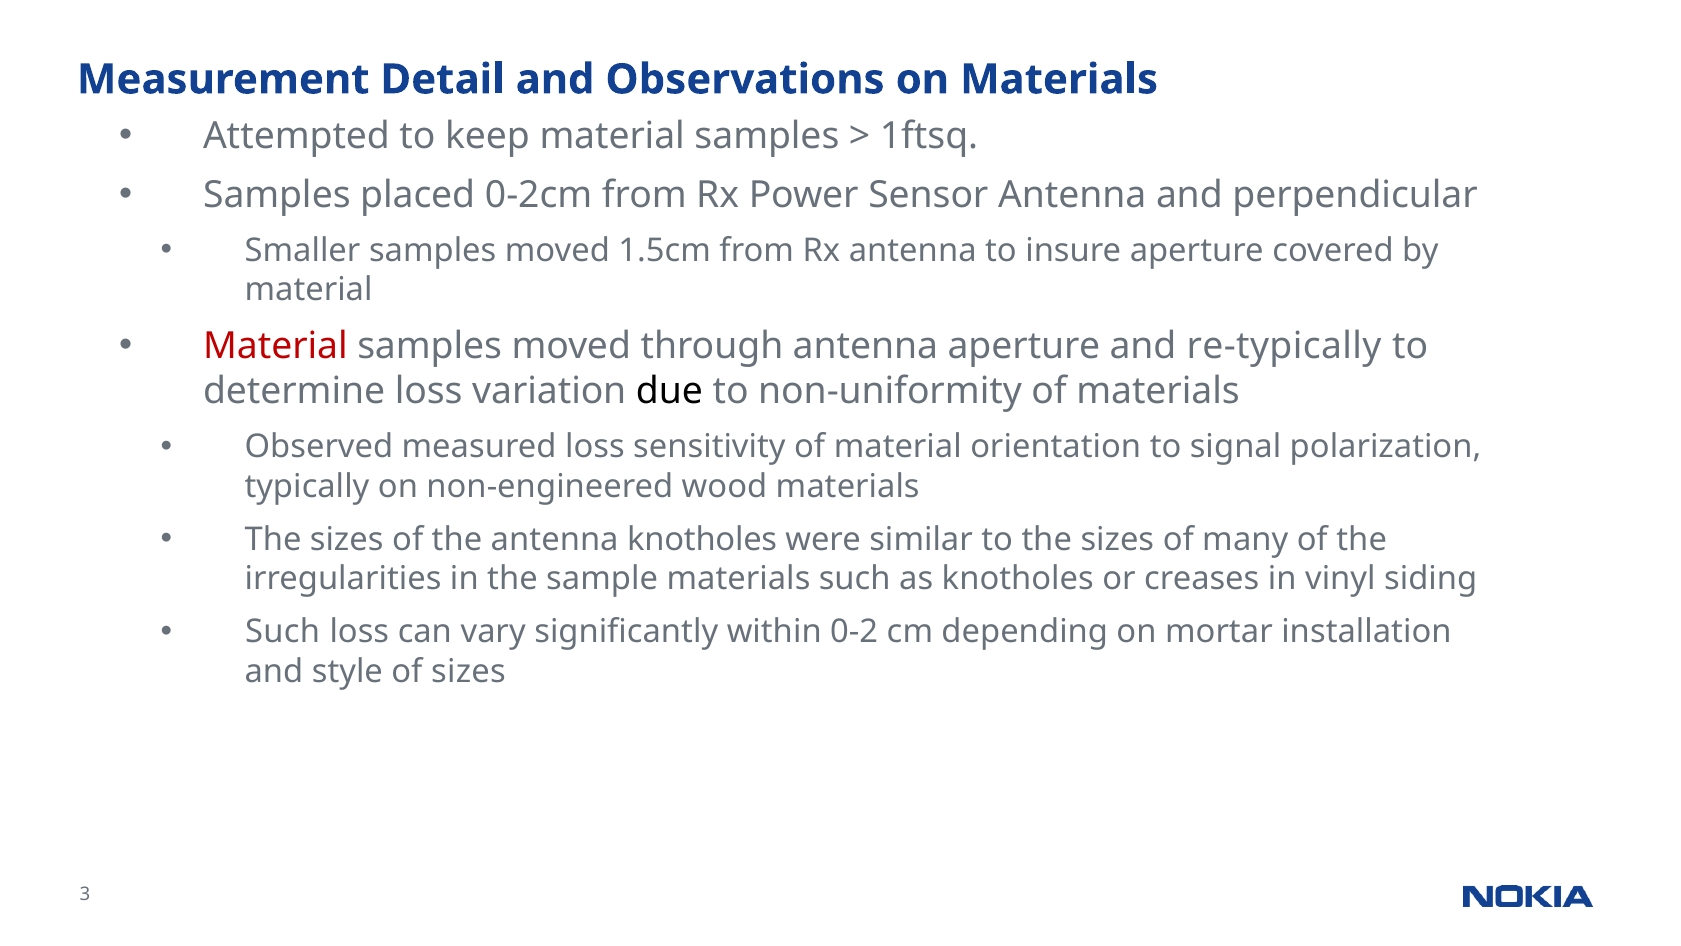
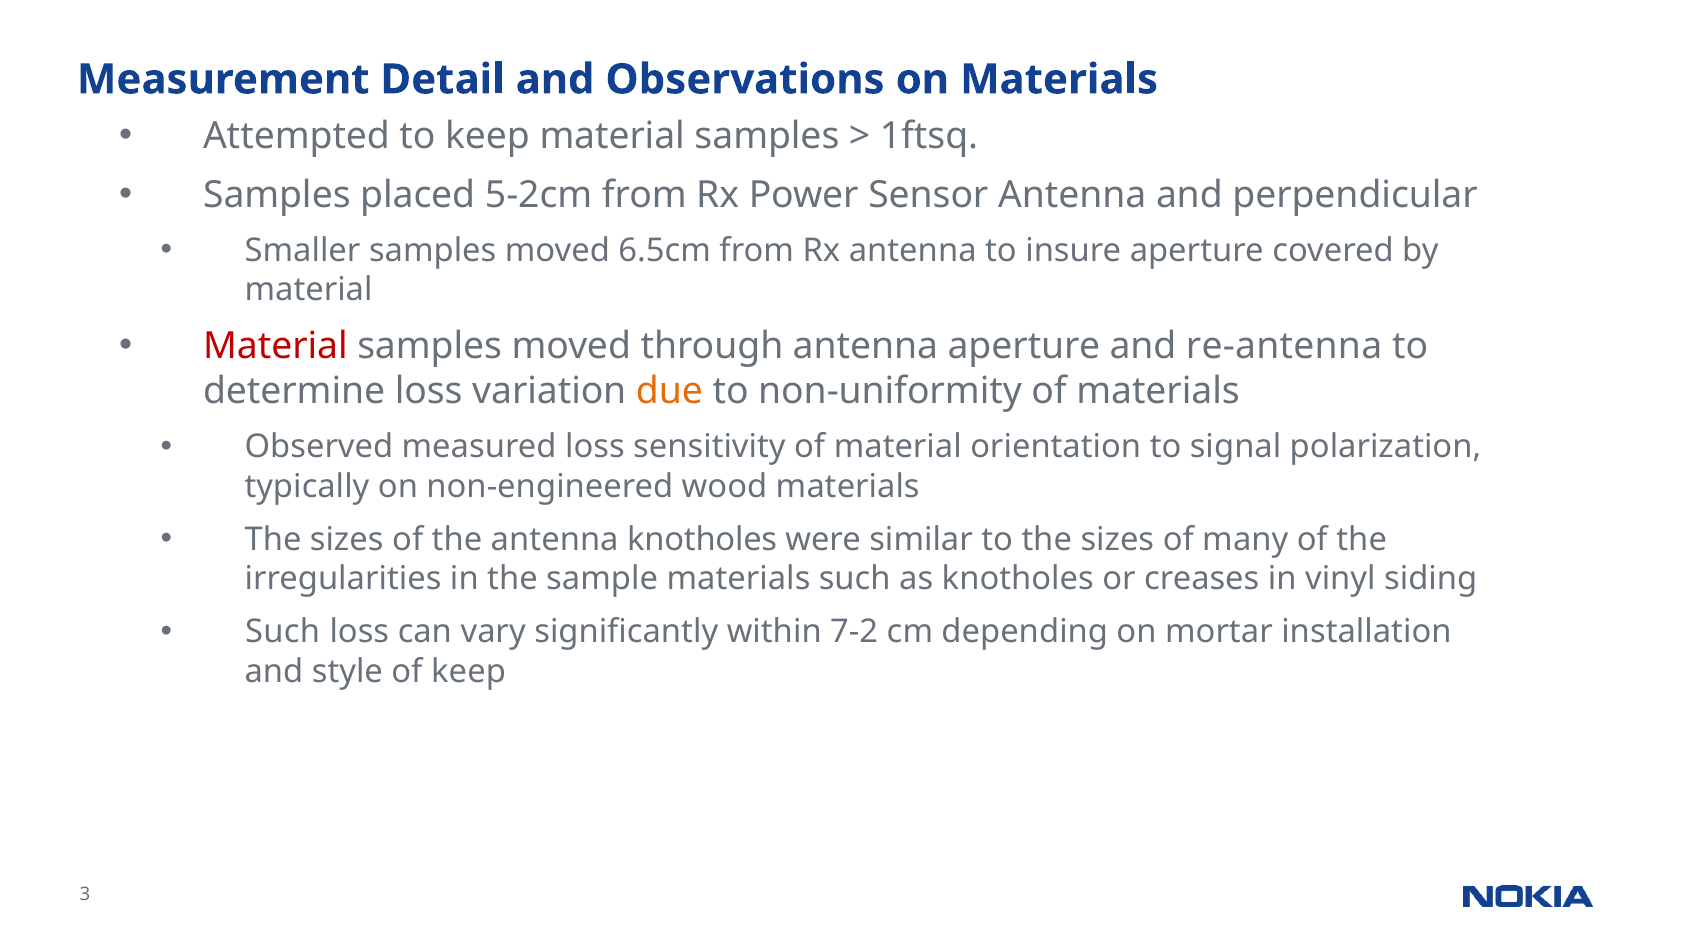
0-2cm: 0-2cm -> 5-2cm
1.5cm: 1.5cm -> 6.5cm
re-typically: re-typically -> re-antenna
due colour: black -> orange
0-2: 0-2 -> 7-2
of sizes: sizes -> keep
